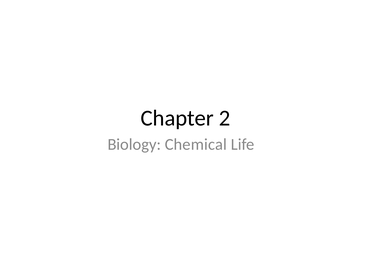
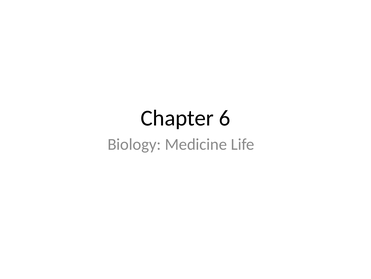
2: 2 -> 6
Chemical: Chemical -> Medicine
